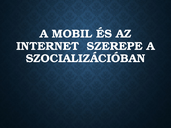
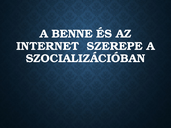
MOBIL: MOBIL -> BENNE
